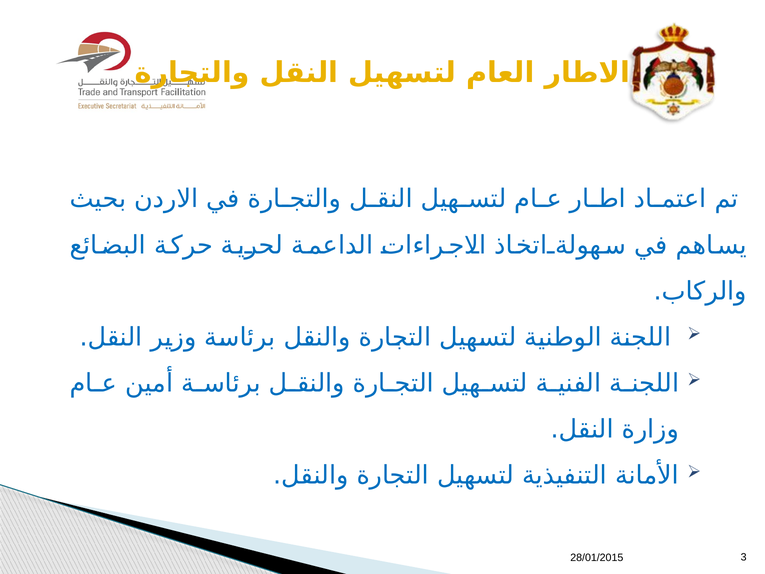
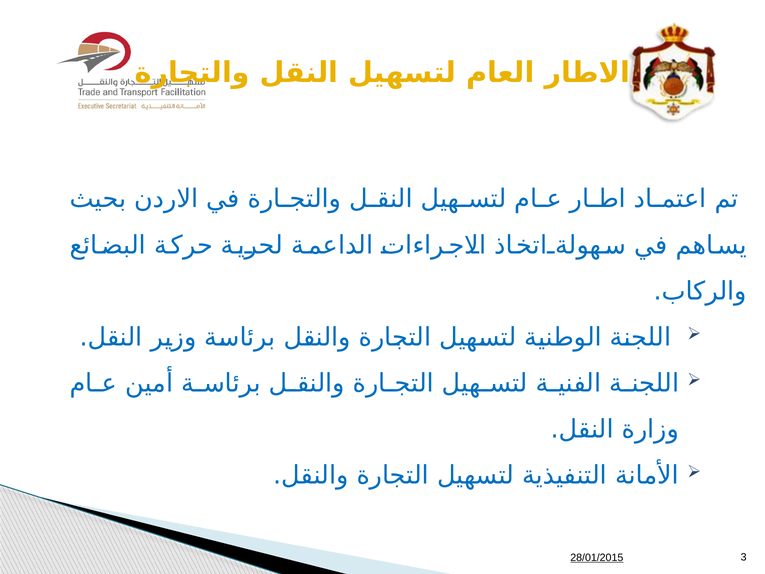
28/01/2015 underline: none -> present
